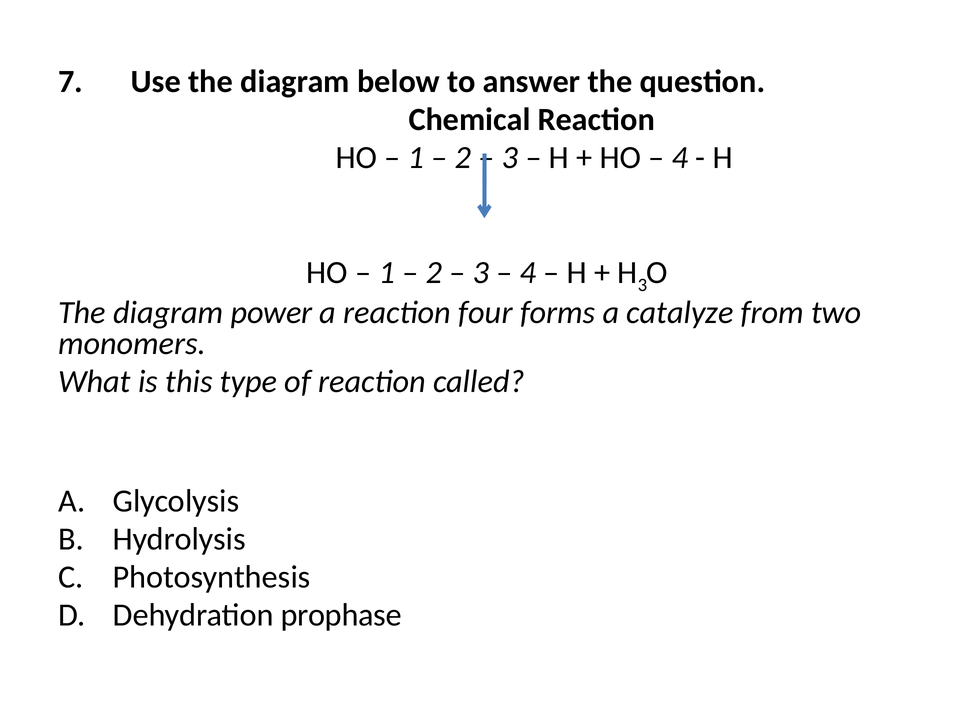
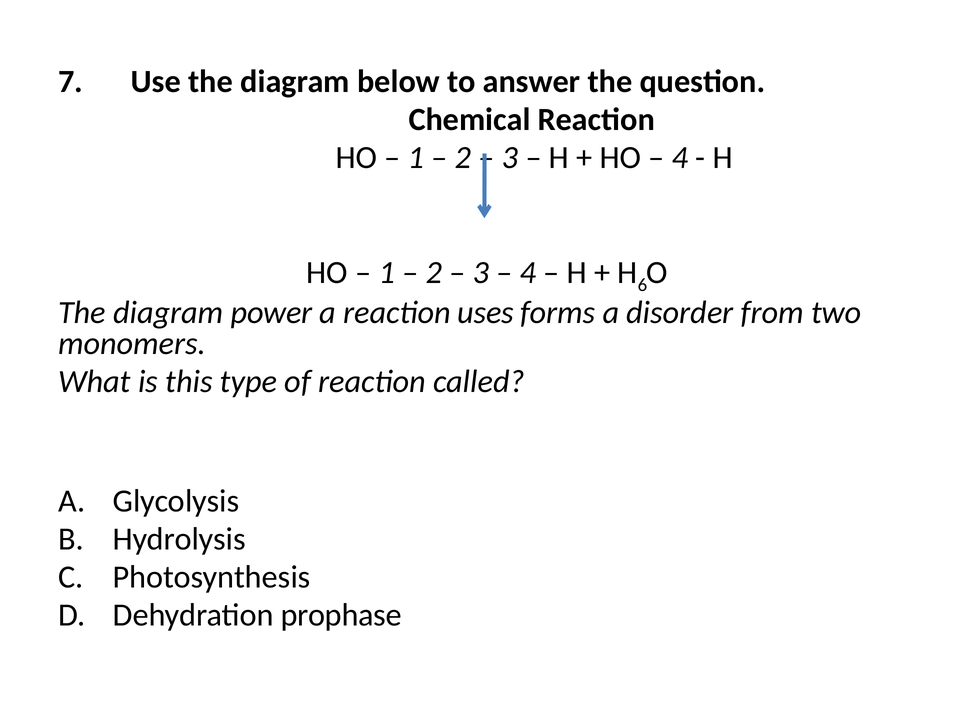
H 3: 3 -> 6
four: four -> uses
catalyze: catalyze -> disorder
